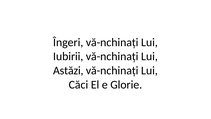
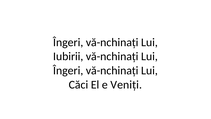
Astăzi at (68, 70): Astăzi -> Îngeri
Glorie: Glorie -> Veniți
